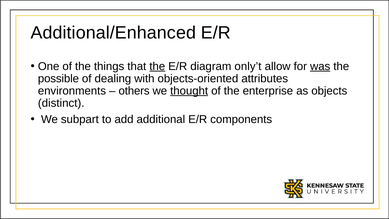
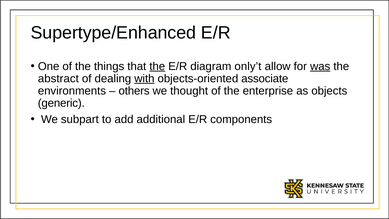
Additional/Enhanced: Additional/Enhanced -> Supertype/Enhanced
possible: possible -> abstract
with underline: none -> present
attributes: attributes -> associate
thought underline: present -> none
distinct: distinct -> generic
